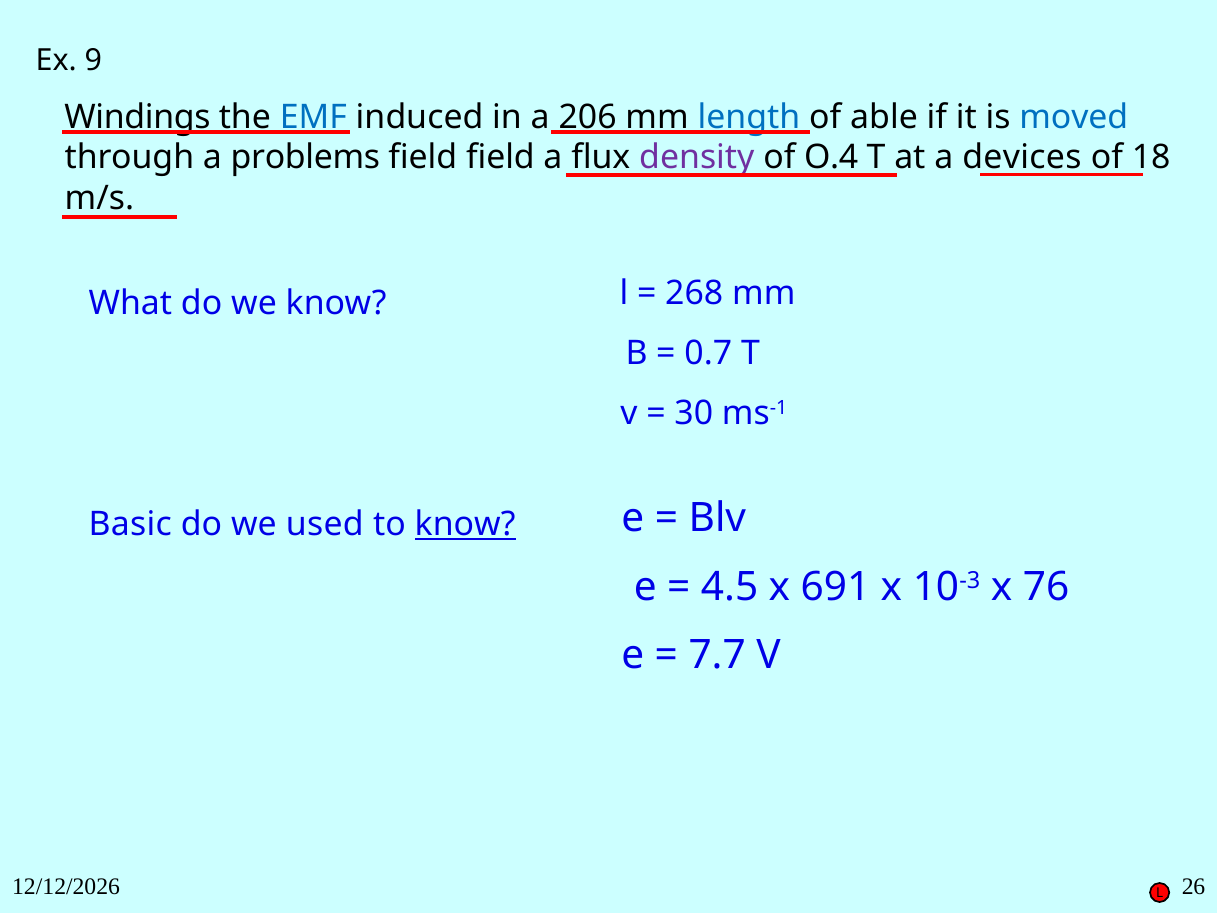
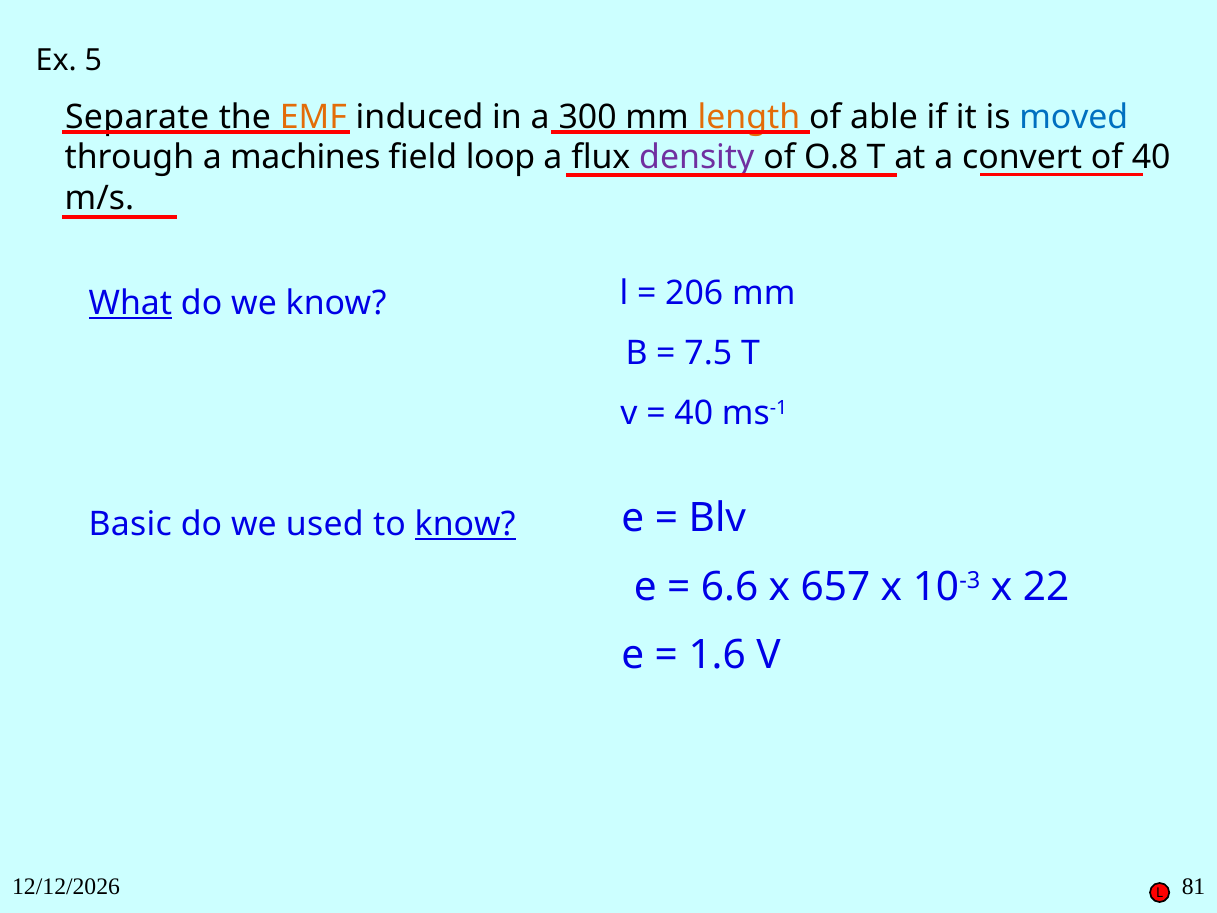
9: 9 -> 5
Windings: Windings -> Separate
EMF colour: blue -> orange
206: 206 -> 300
length colour: blue -> orange
problems: problems -> machines
field field: field -> loop
O.4: O.4 -> O.8
devices: devices -> convert
of 18: 18 -> 40
268: 268 -> 206
What underline: none -> present
0.7: 0.7 -> 7.5
30 at (694, 413): 30 -> 40
4.5: 4.5 -> 6.6
691: 691 -> 657
76: 76 -> 22
7.7: 7.7 -> 1.6
26: 26 -> 81
